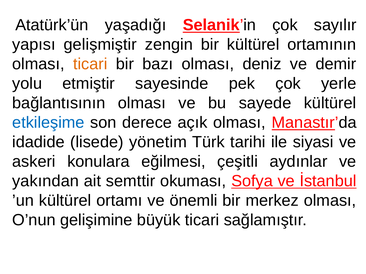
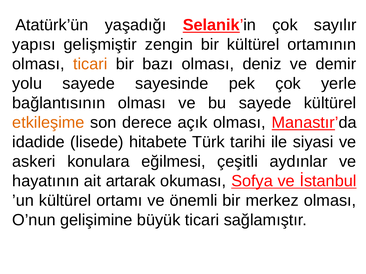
yolu etmiştir: etmiştir -> sayede
etkileşime colour: blue -> orange
yönetim: yönetim -> hitabete
yakından: yakından -> hayatının
semttir: semttir -> artarak
